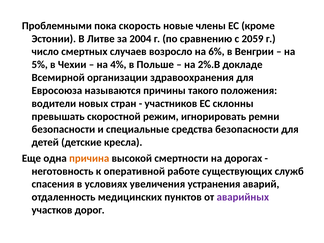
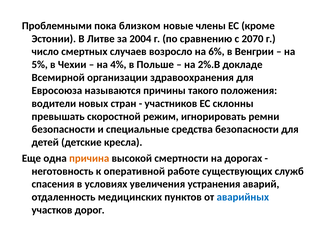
скорость: скорость -> близком
2059: 2059 -> 2070
аварийных colour: purple -> blue
